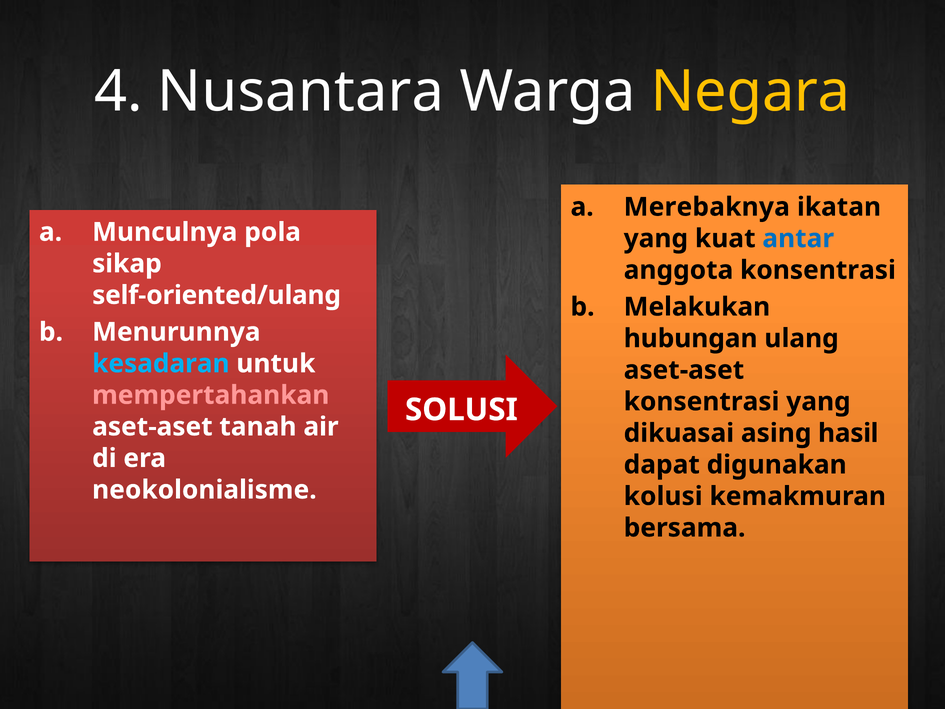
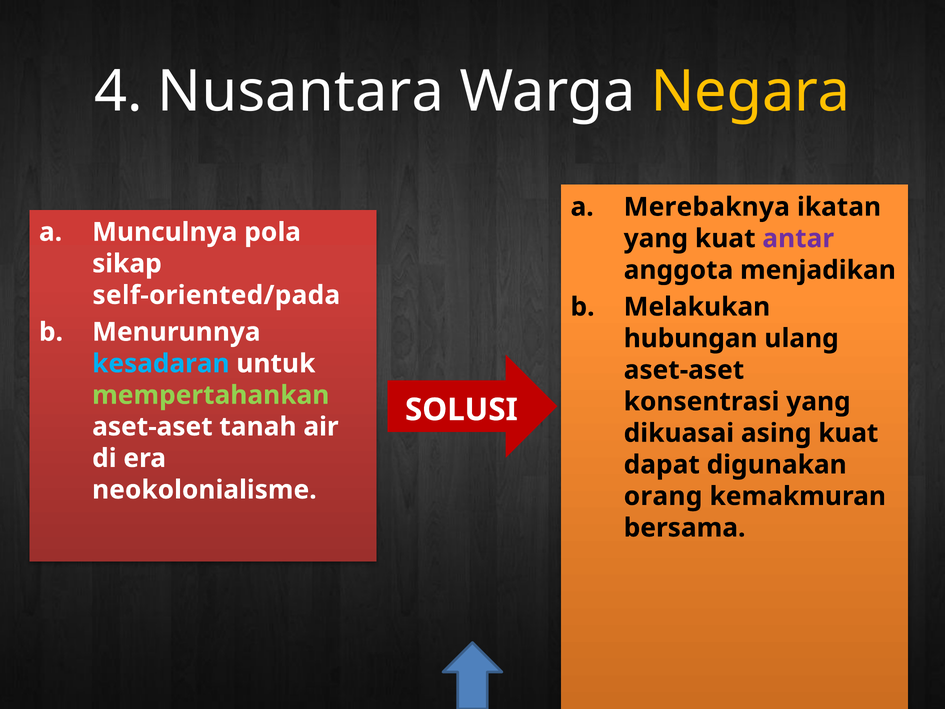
antar colour: blue -> purple
anggota konsentrasi: konsentrasi -> menjadikan
self-oriented/ulang: self-oriented/ulang -> self-oriented/pada
mempertahankan colour: pink -> light green
asing hasil: hasil -> kuat
kolusi: kolusi -> orang
